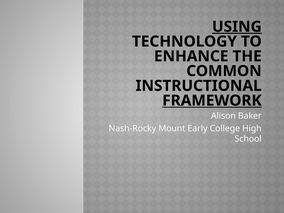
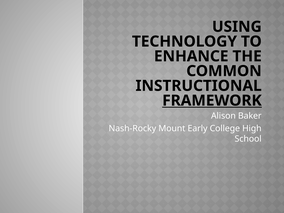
USING underline: present -> none
